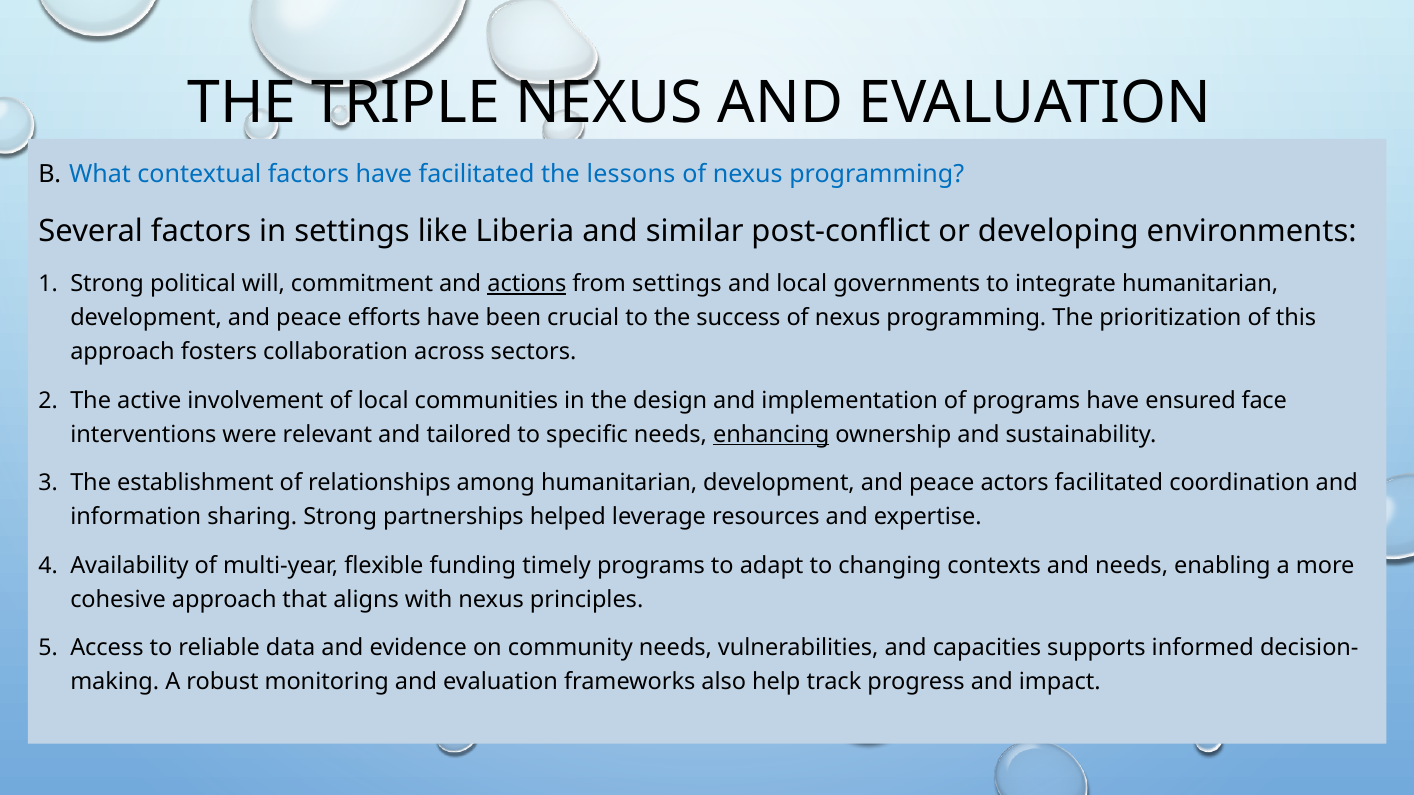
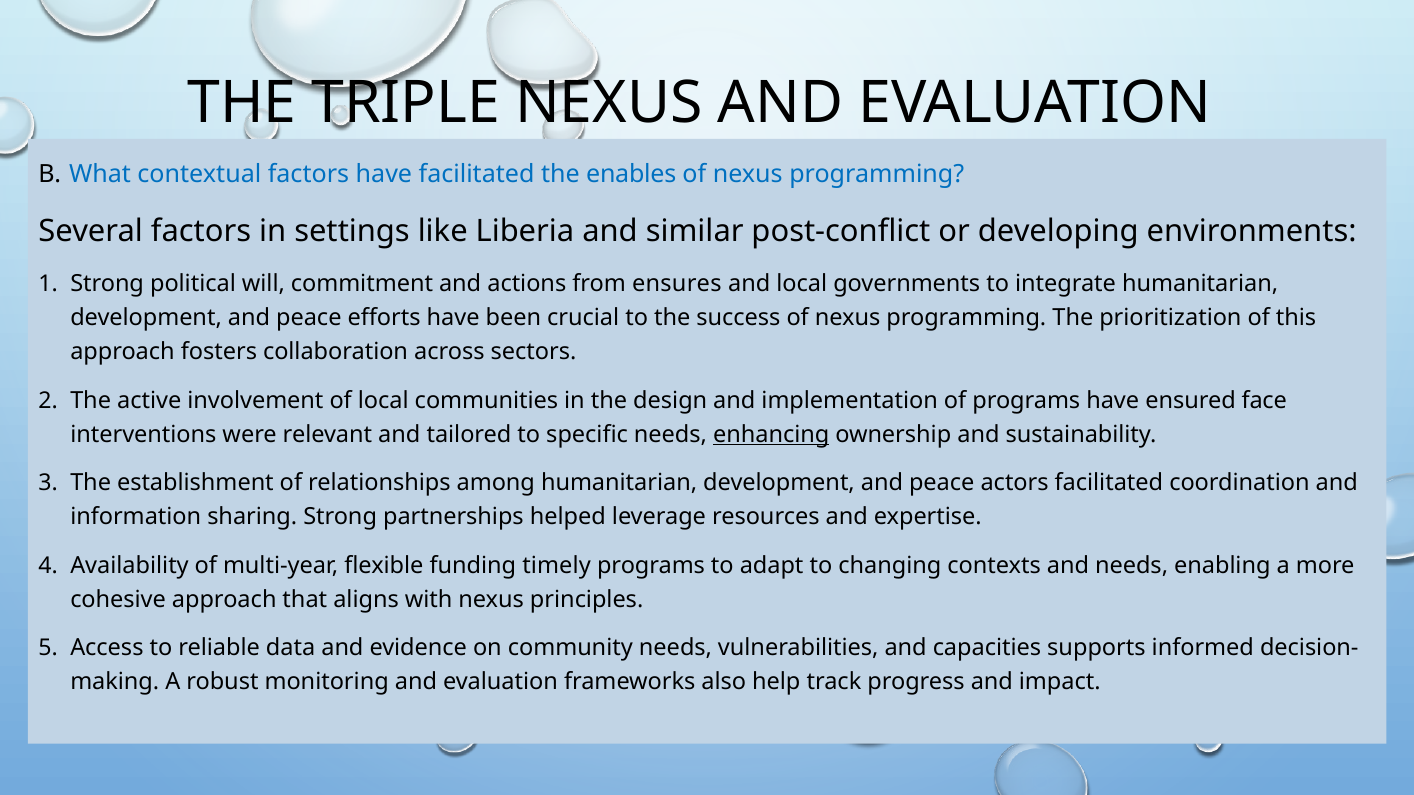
lessons: lessons -> enables
actions underline: present -> none
from settings: settings -> ensures
